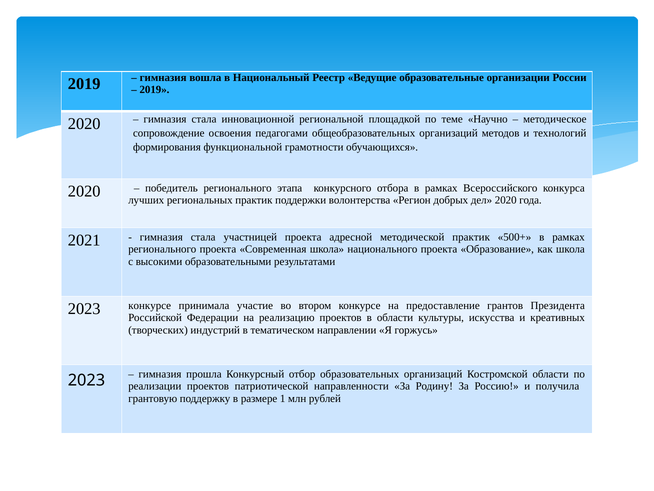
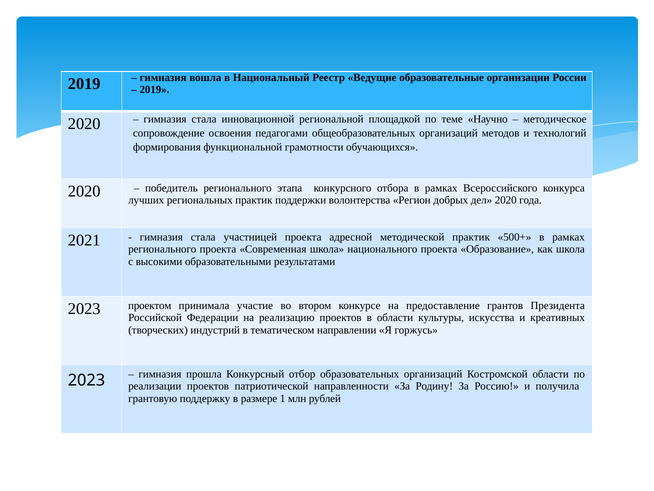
2023 конкурсе: конкурсе -> проектом
